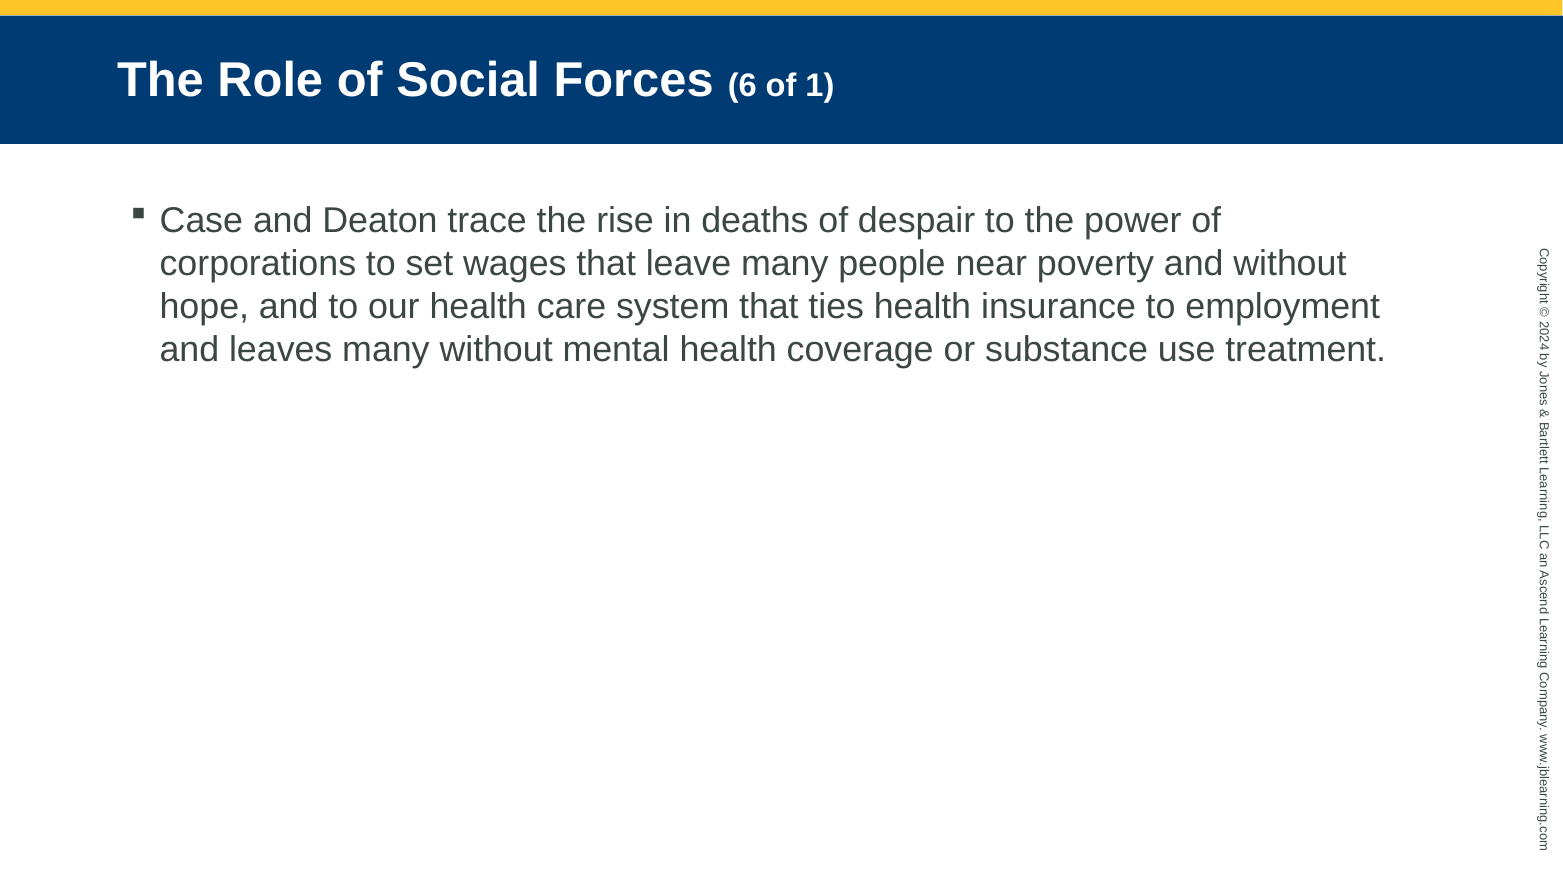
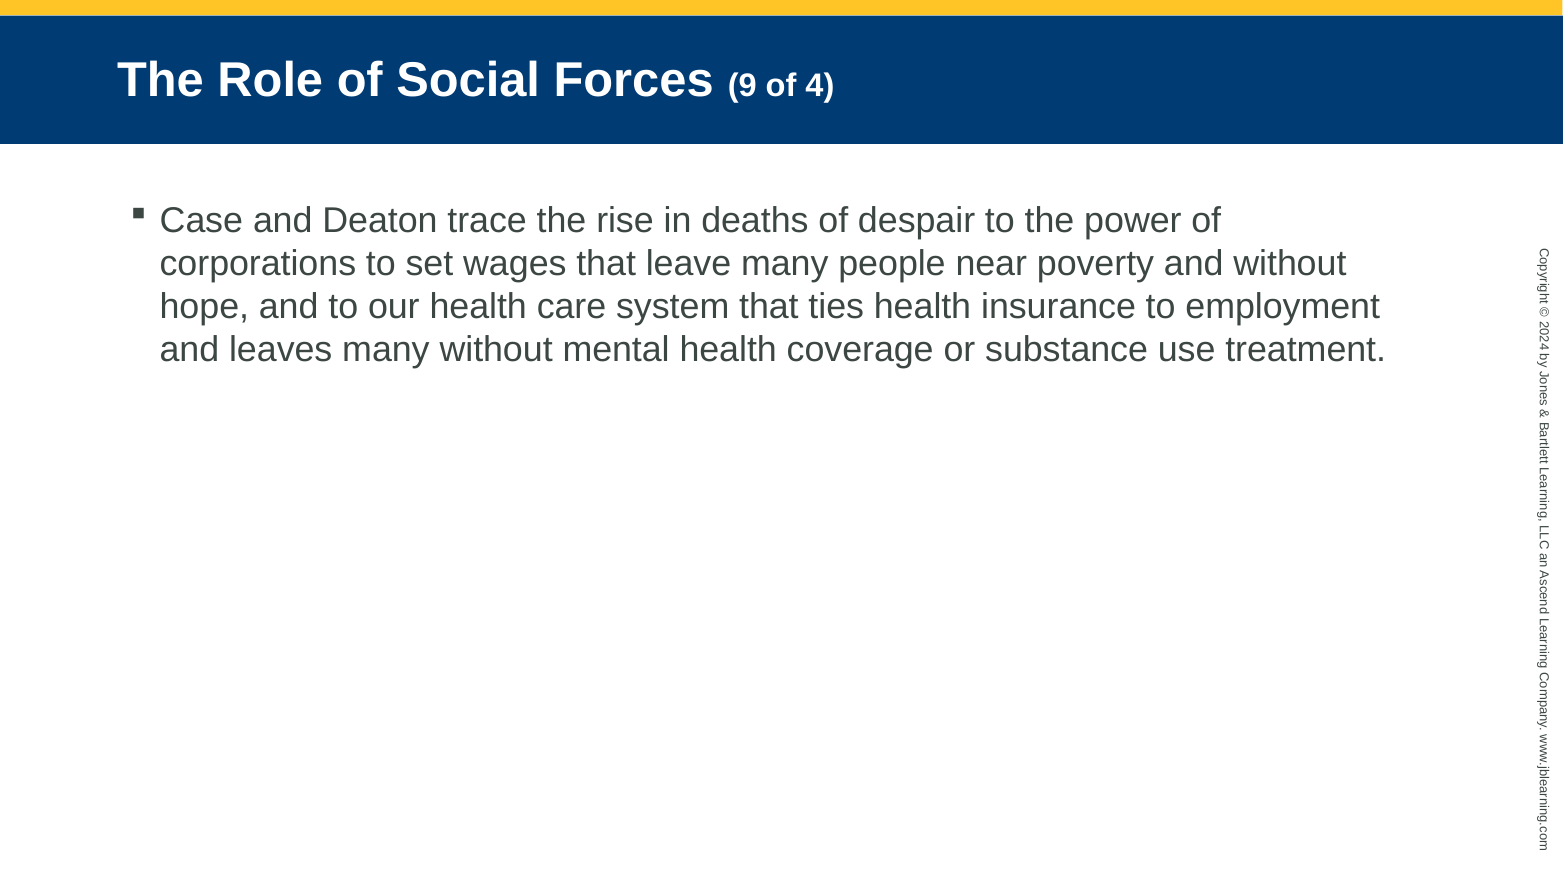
6: 6 -> 9
of 1: 1 -> 4
